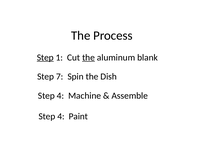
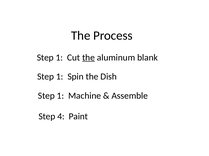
Step at (45, 58) underline: present -> none
7 at (60, 77): 7 -> 1
4 at (60, 96): 4 -> 1
